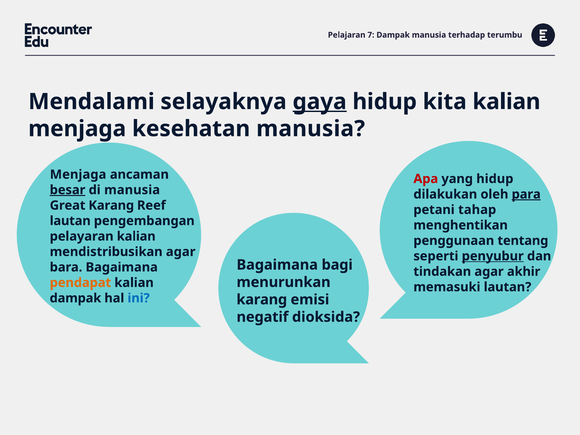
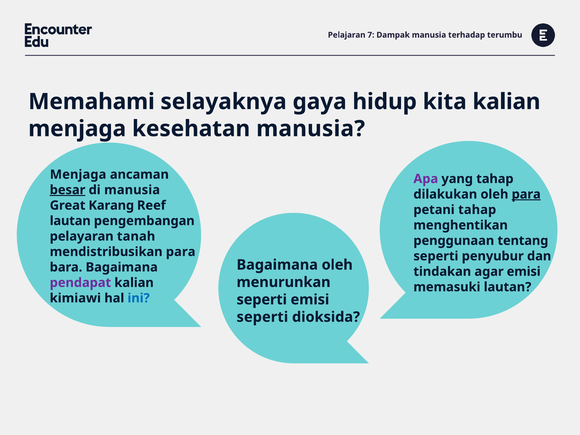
Mendalami: Mendalami -> Memahami
gaya underline: present -> none
Apa colour: red -> purple
yang hidup: hidup -> tahap
pelayaran kalian: kalian -> tanah
mendistribusikan agar: agar -> para
penyubur underline: present -> none
Bagaimana bagi: bagi -> oleh
agar akhir: akhir -> emisi
pendapat colour: orange -> purple
dampak at (75, 298): dampak -> kimiawi
karang at (262, 300): karang -> seperti
negatif at (262, 317): negatif -> seperti
